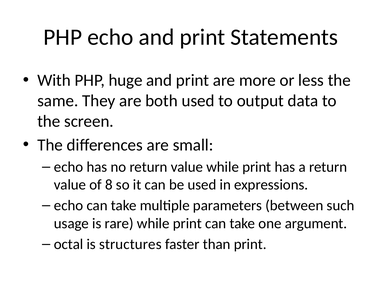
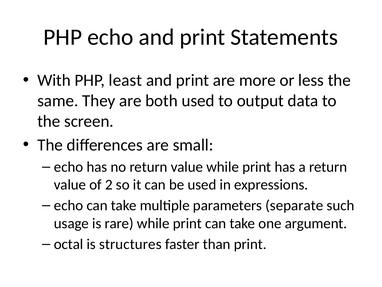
huge: huge -> least
8: 8 -> 2
between: between -> separate
